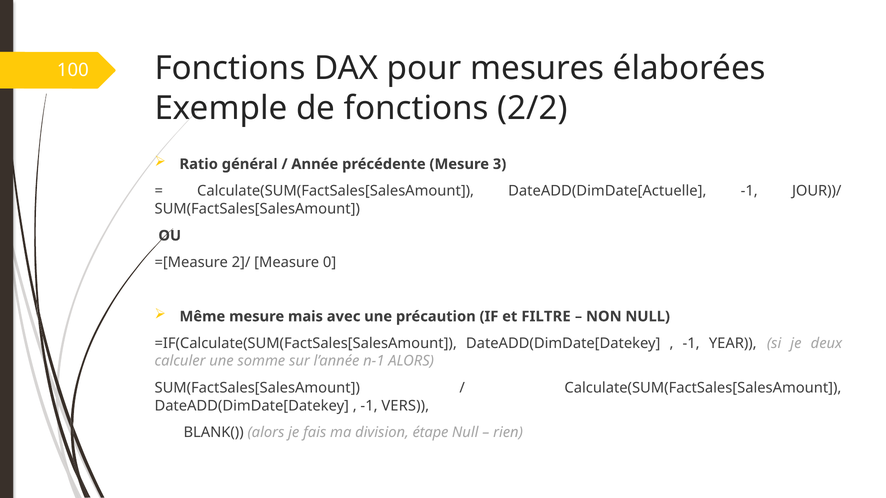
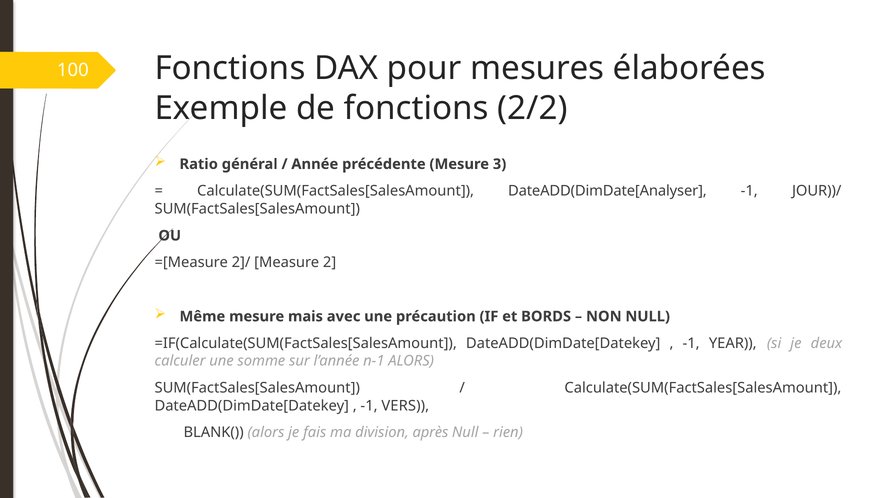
DateADD(DimDate[Actuelle: DateADD(DimDate[Actuelle -> DateADD(DimDate[Analyser
0: 0 -> 2
FILTRE: FILTRE -> BORDS
étape: étape -> après
